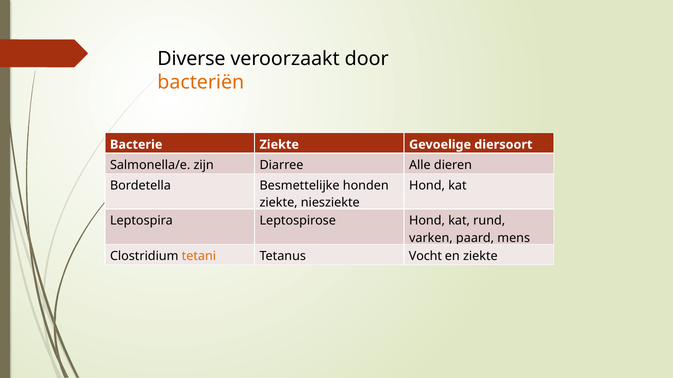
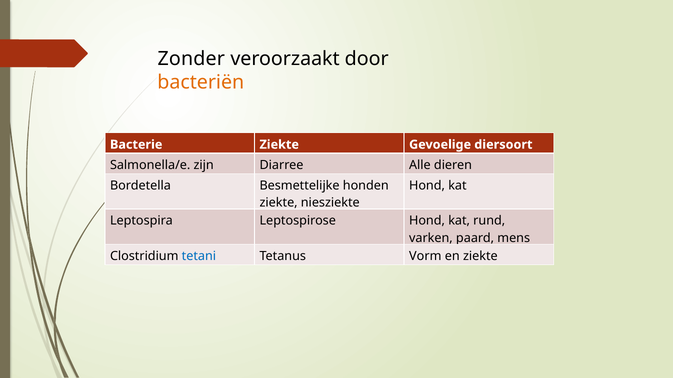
Diverse: Diverse -> Zonder
tetani colour: orange -> blue
Vocht: Vocht -> Vorm
